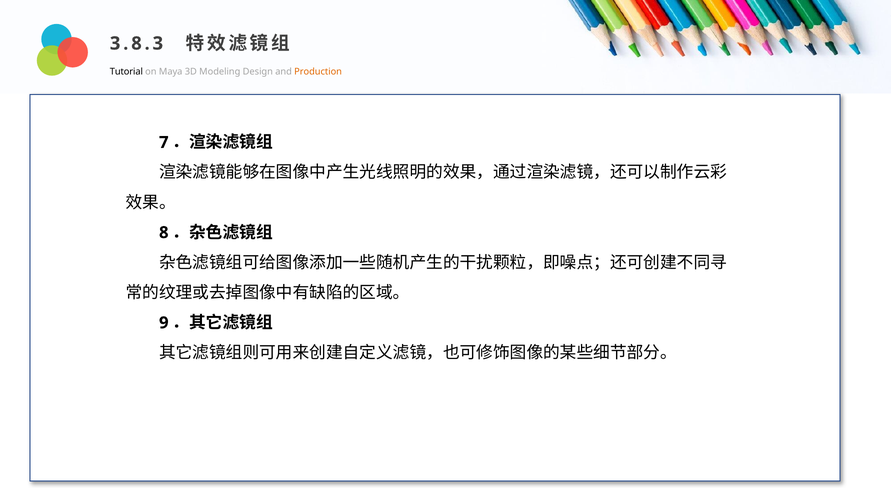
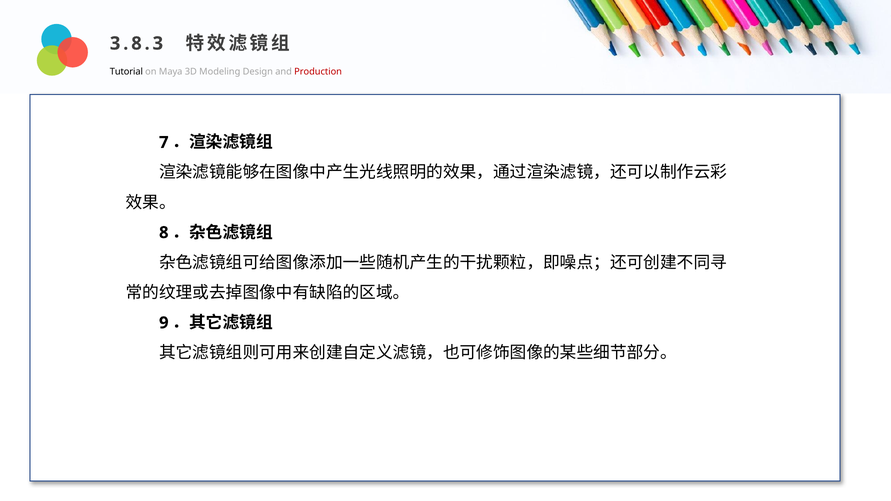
Production at (318, 72) colour: orange -> red
